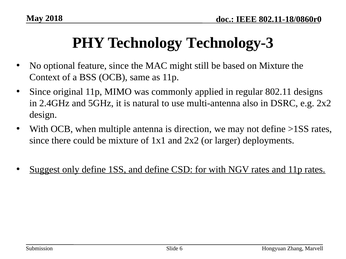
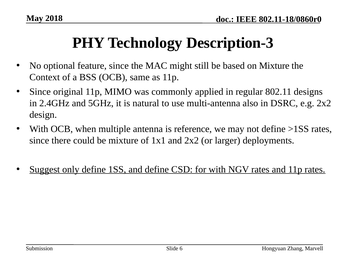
Technology-3: Technology-3 -> Description-3
direction: direction -> reference
